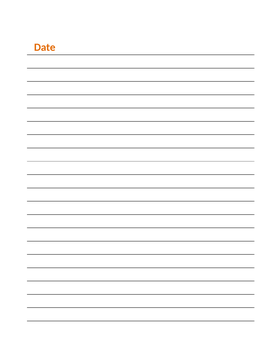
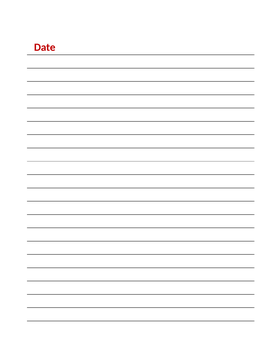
Date colour: orange -> red
